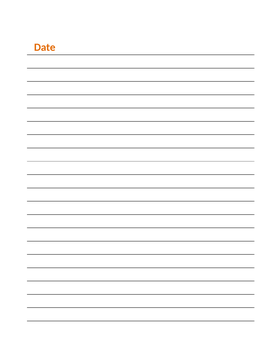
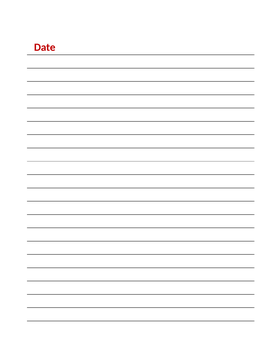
Date colour: orange -> red
